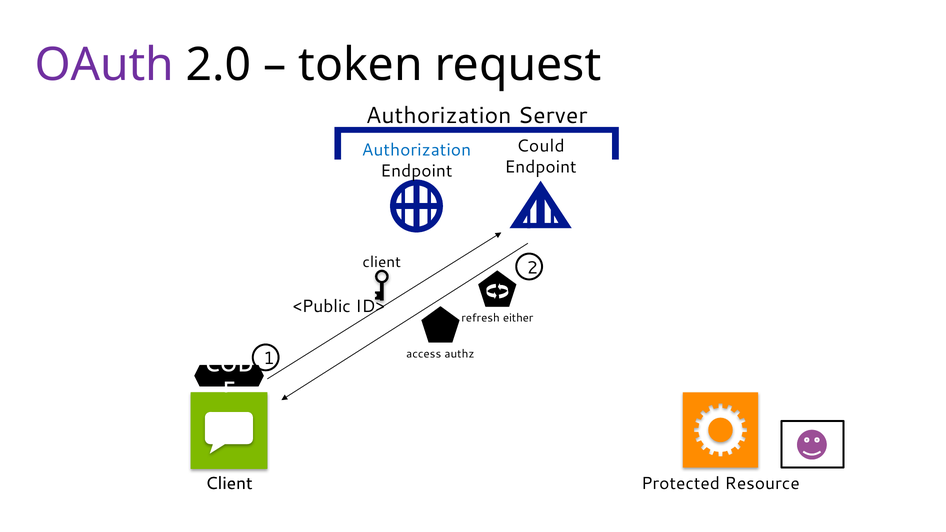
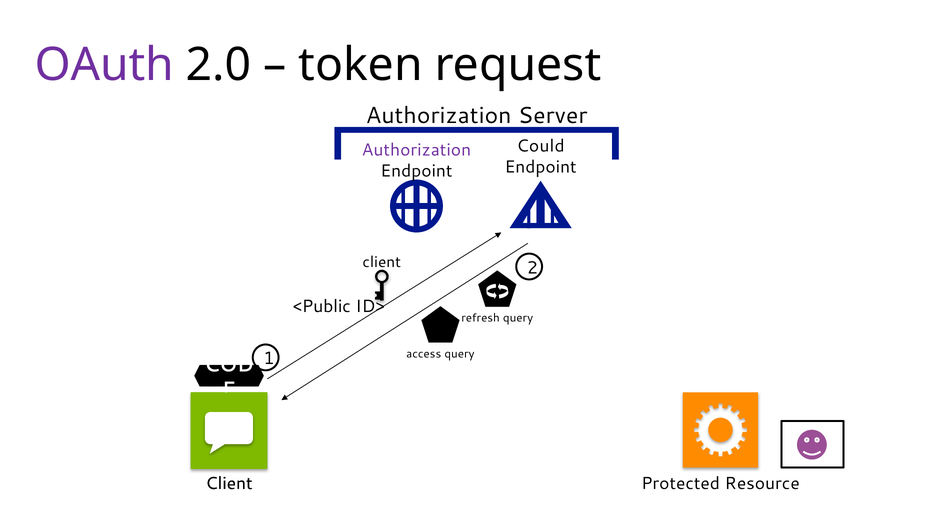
Authorization at (416, 150) colour: blue -> purple
refresh either: either -> query
access authz: authz -> query
